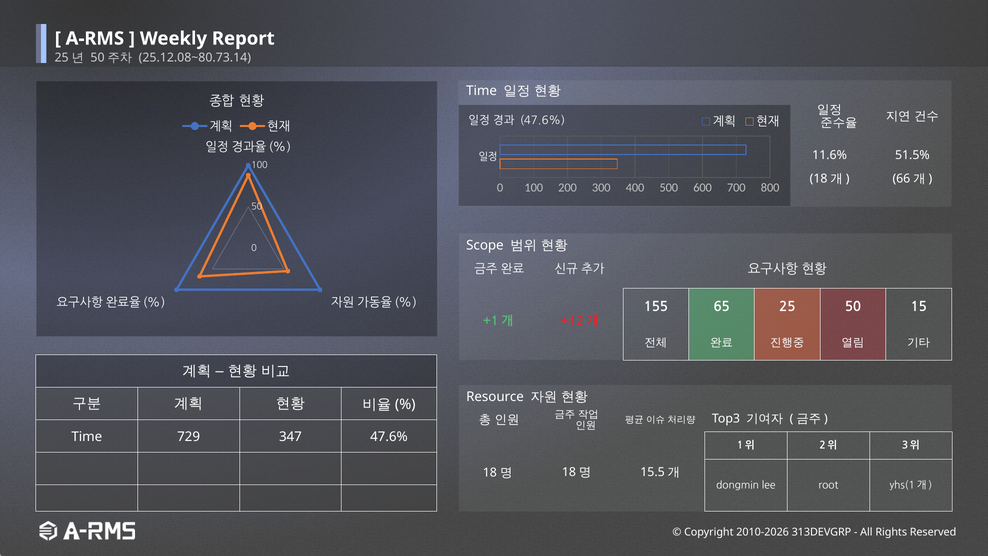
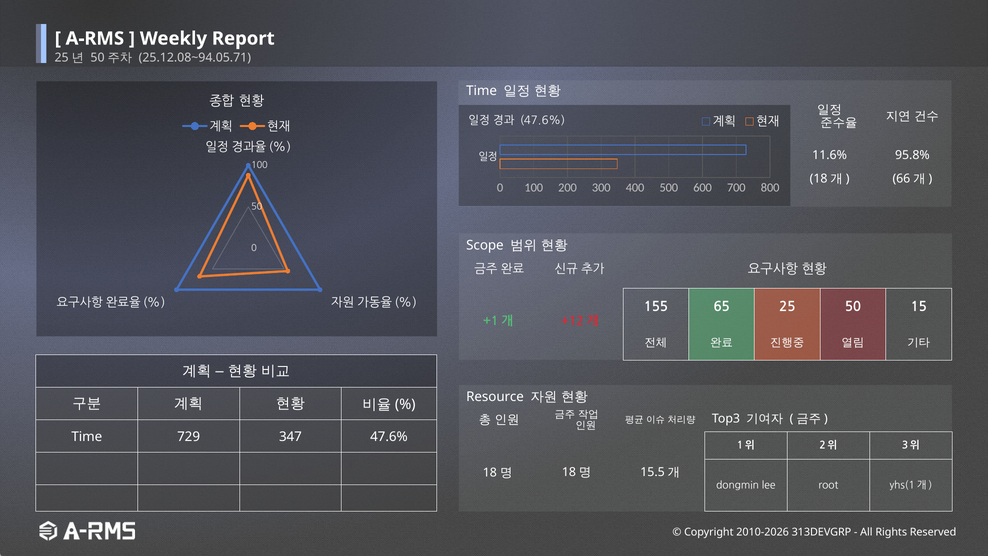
25.12.08~80.73.14: 25.12.08~80.73.14 -> 25.12.08~94.05.71
51.5%: 51.5% -> 95.8%
